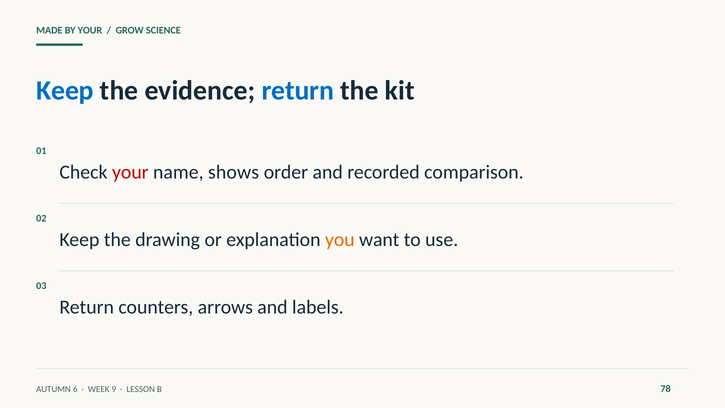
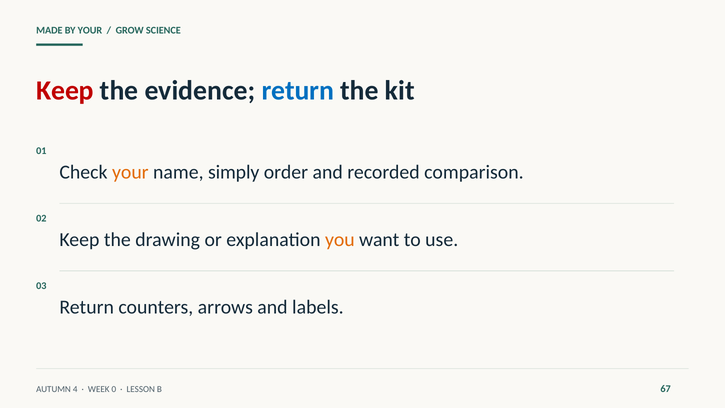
Keep at (65, 91) colour: blue -> red
your at (130, 172) colour: red -> orange
shows: shows -> simply
6: 6 -> 4
9: 9 -> 0
78: 78 -> 67
